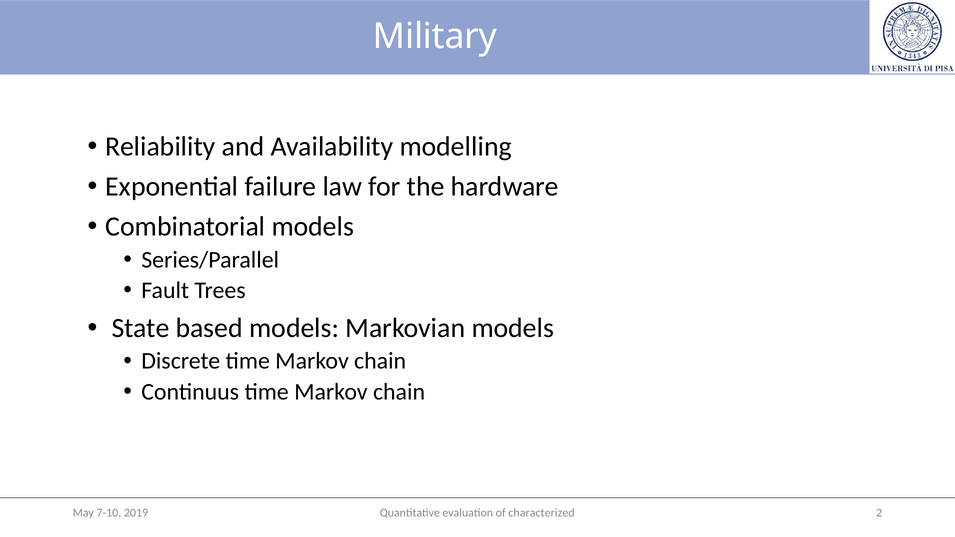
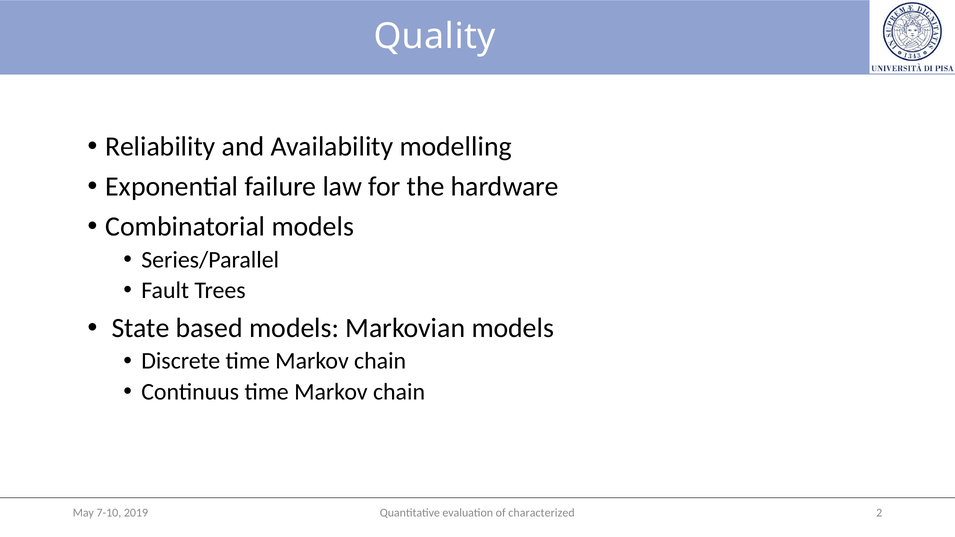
Military: Military -> Quality
